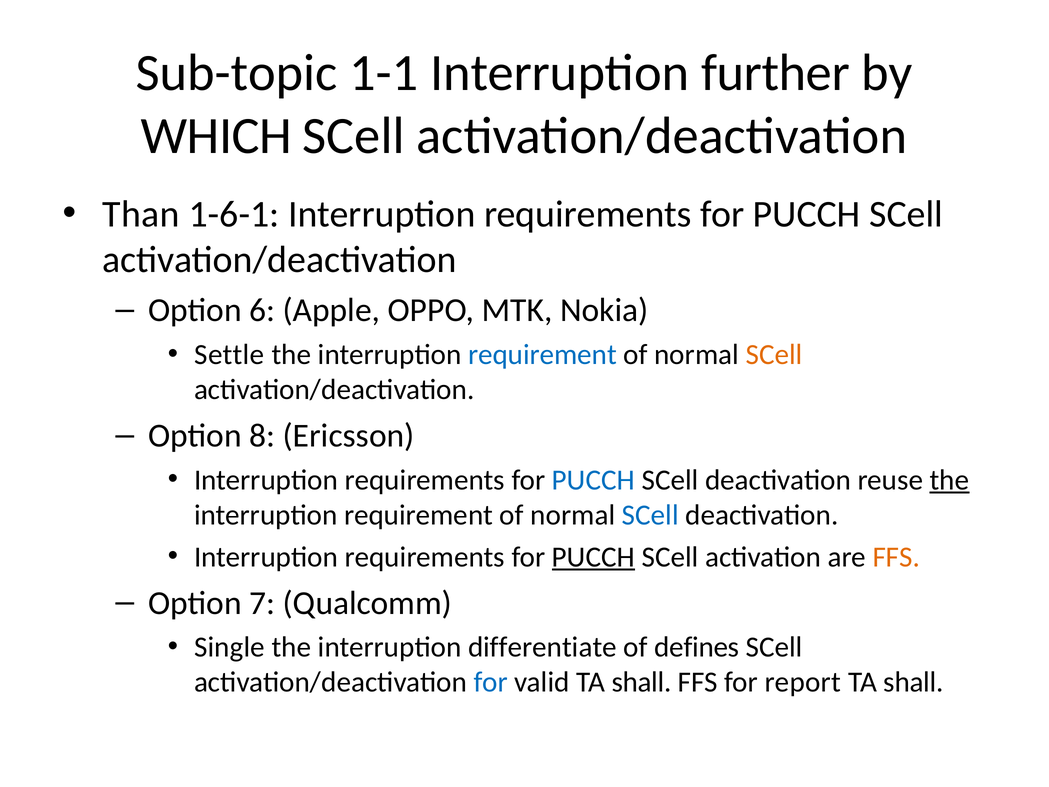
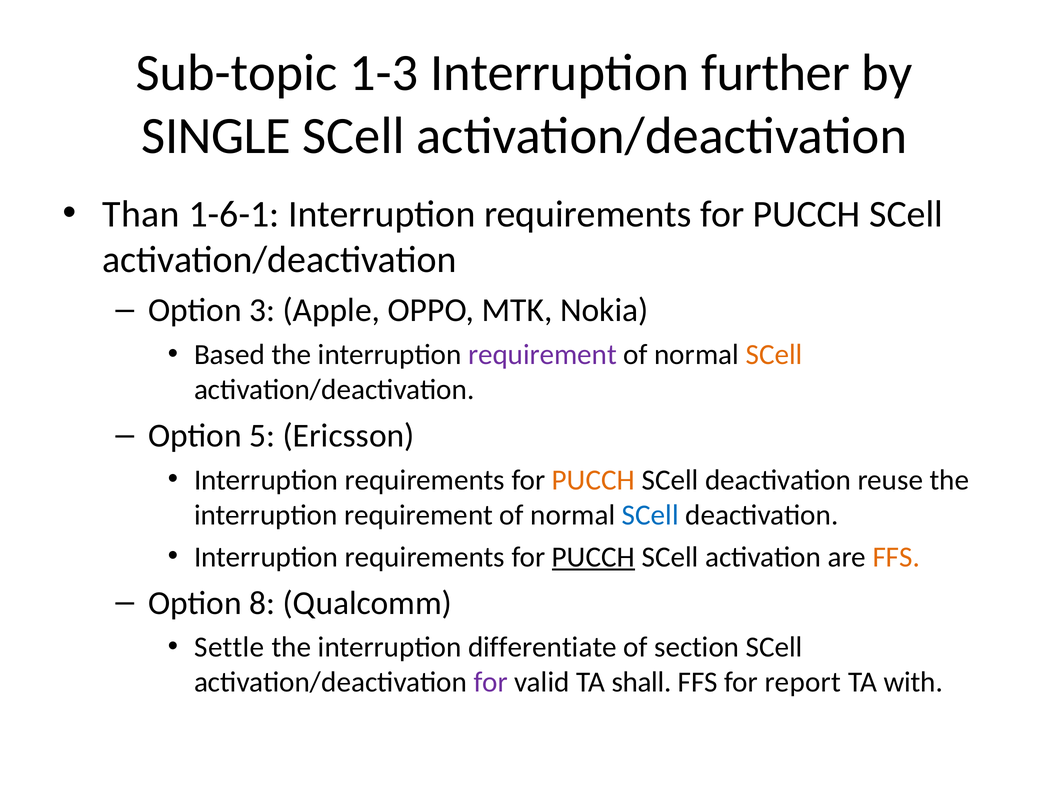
1-1: 1-1 -> 1-3
WHICH: WHICH -> SINGLE
6: 6 -> 3
Settle: Settle -> Based
requirement at (542, 355) colour: blue -> purple
8: 8 -> 5
PUCCH at (593, 480) colour: blue -> orange
the at (949, 480) underline: present -> none
7: 7 -> 8
Single: Single -> Settle
defines: defines -> section
for at (491, 682) colour: blue -> purple
shall at (913, 682): shall -> with
